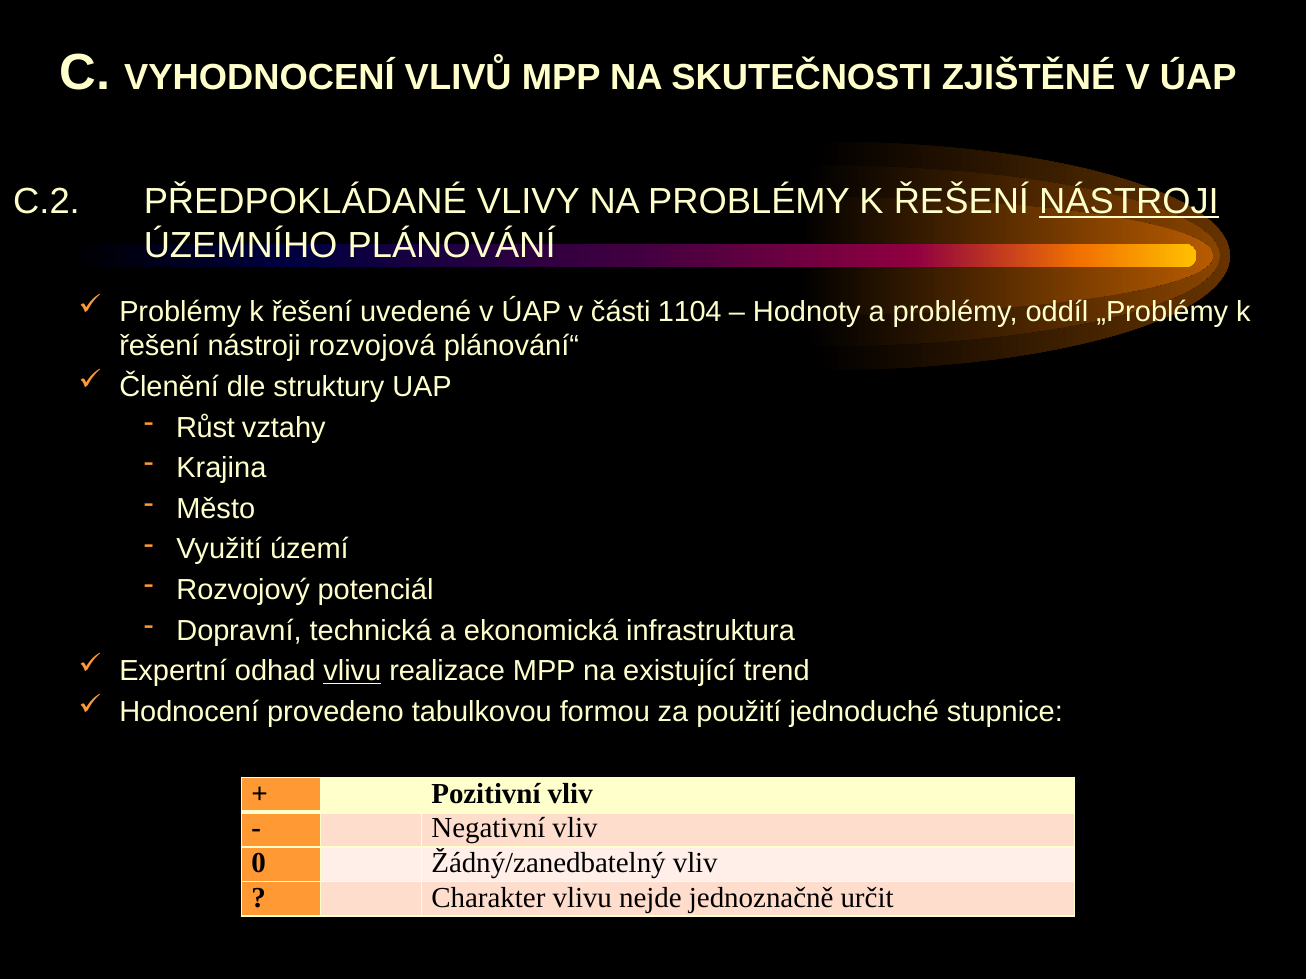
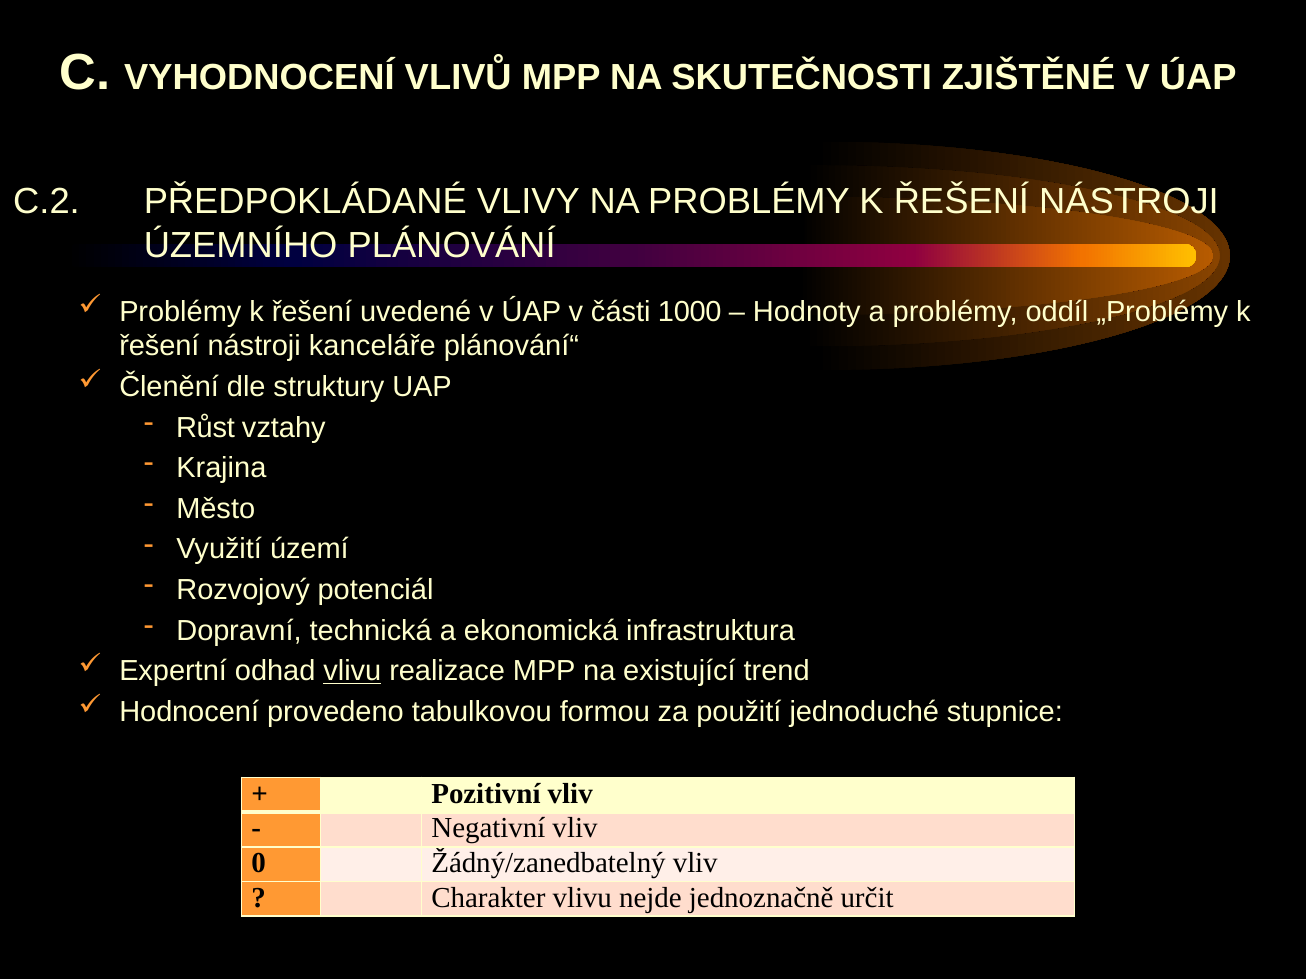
NÁSTROJI at (1129, 202) underline: present -> none
1104: 1104 -> 1000
rozvojová: rozvojová -> kanceláře
